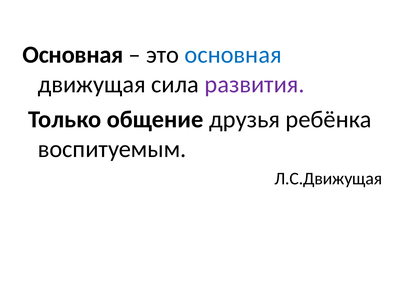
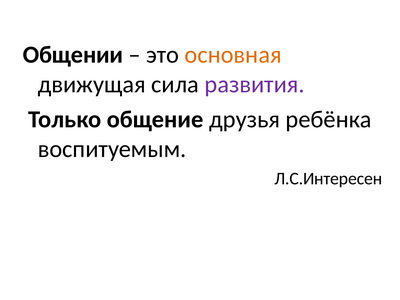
Основная at (73, 55): Основная -> Общении
основная at (233, 55) colour: blue -> orange
Л.С.Движущая: Л.С.Движущая -> Л.С.Интересен
